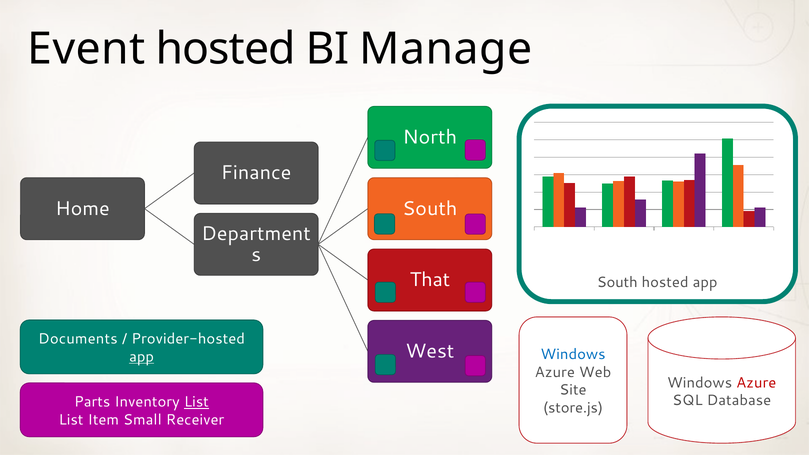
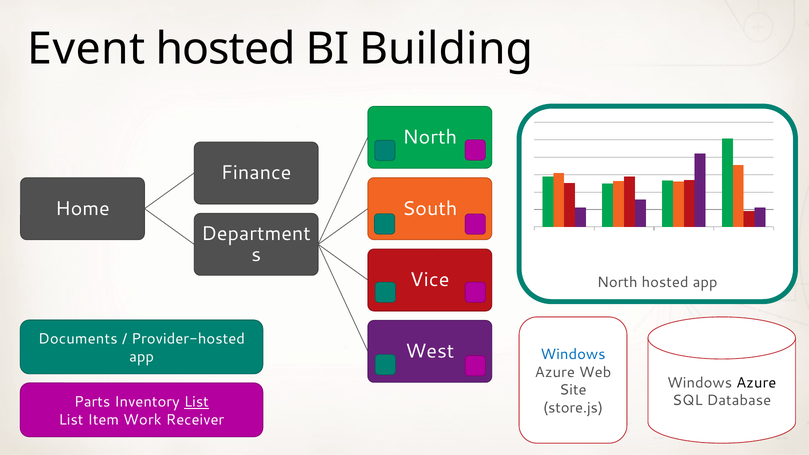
Manage: Manage -> Building
That: That -> Vice
South at (617, 282): South -> North
app at (142, 357) underline: present -> none
Azure at (756, 383) colour: red -> black
Small: Small -> Work
